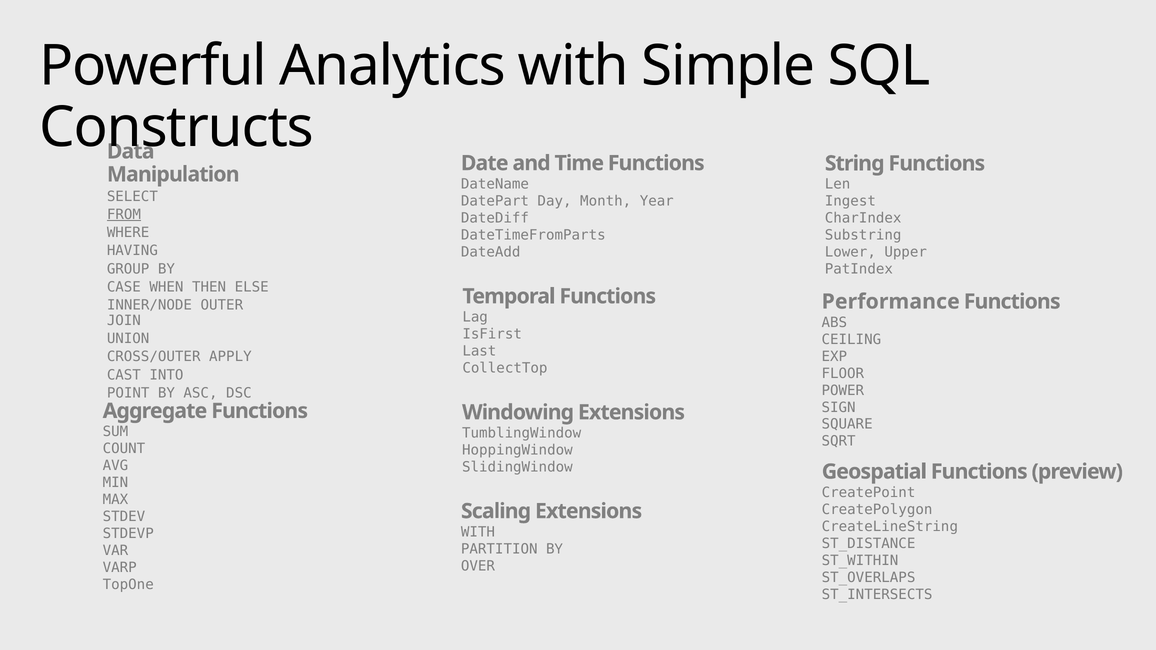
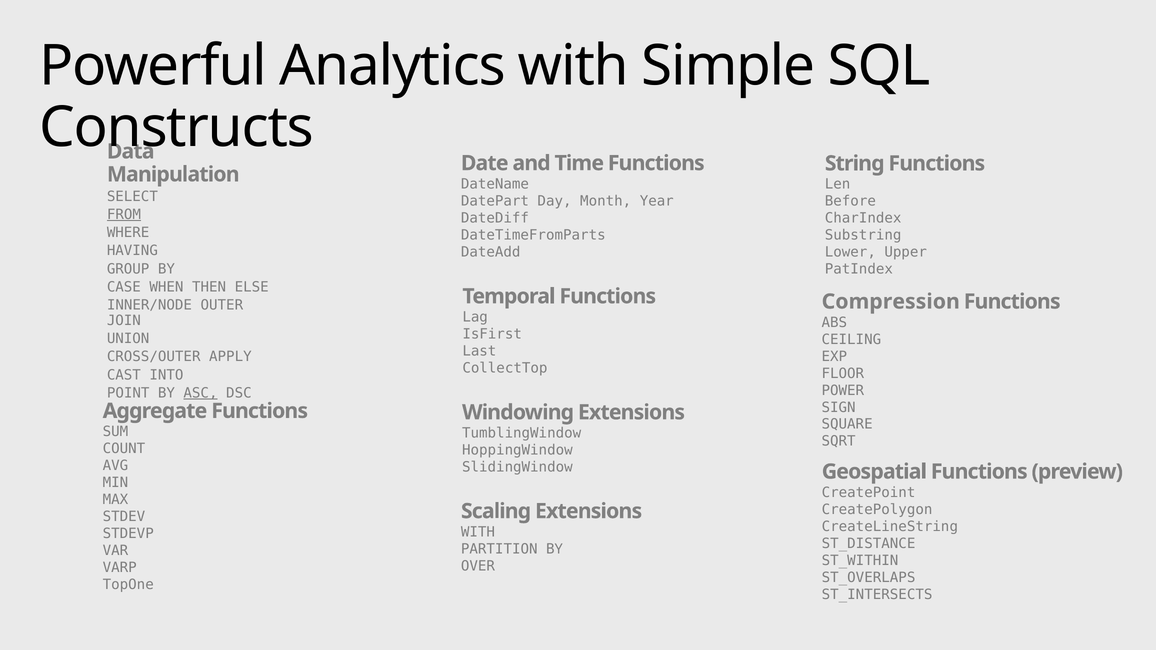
Ingest: Ingest -> Before
Performance: Performance -> Compression
ASC underline: none -> present
